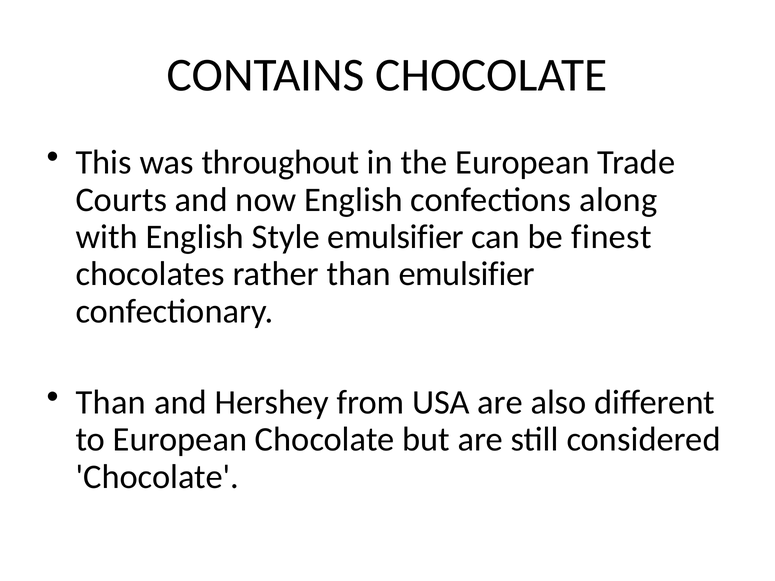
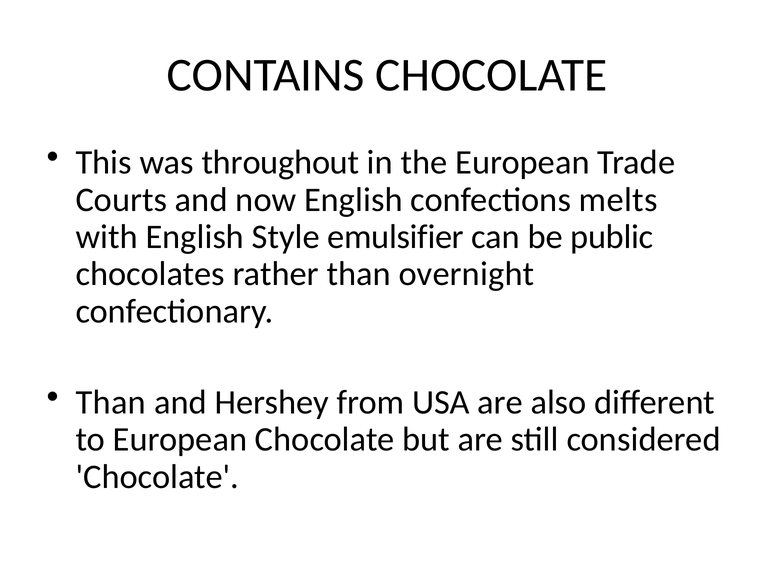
along: along -> melts
finest: finest -> public
than emulsifier: emulsifier -> overnight
